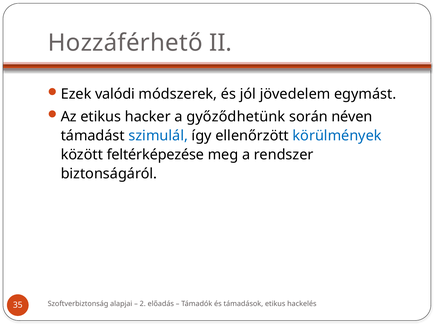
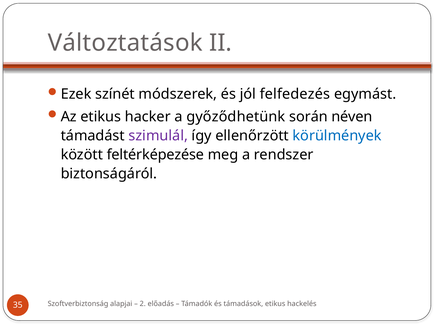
Hozzáférhető: Hozzáférhető -> Változtatások
valódi: valódi -> színét
jövedelem: jövedelem -> felfedezés
szimulál colour: blue -> purple
